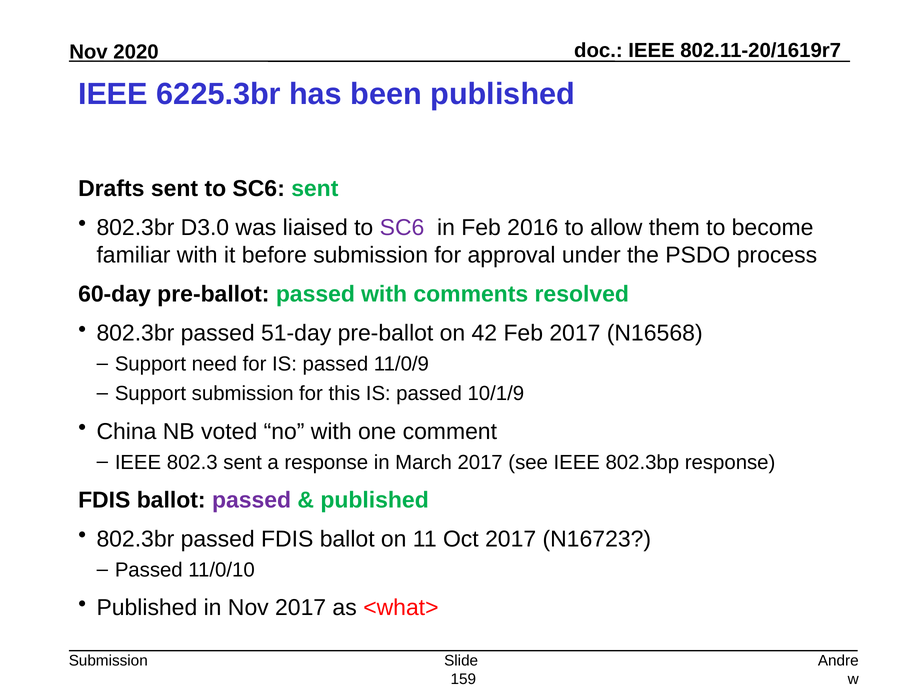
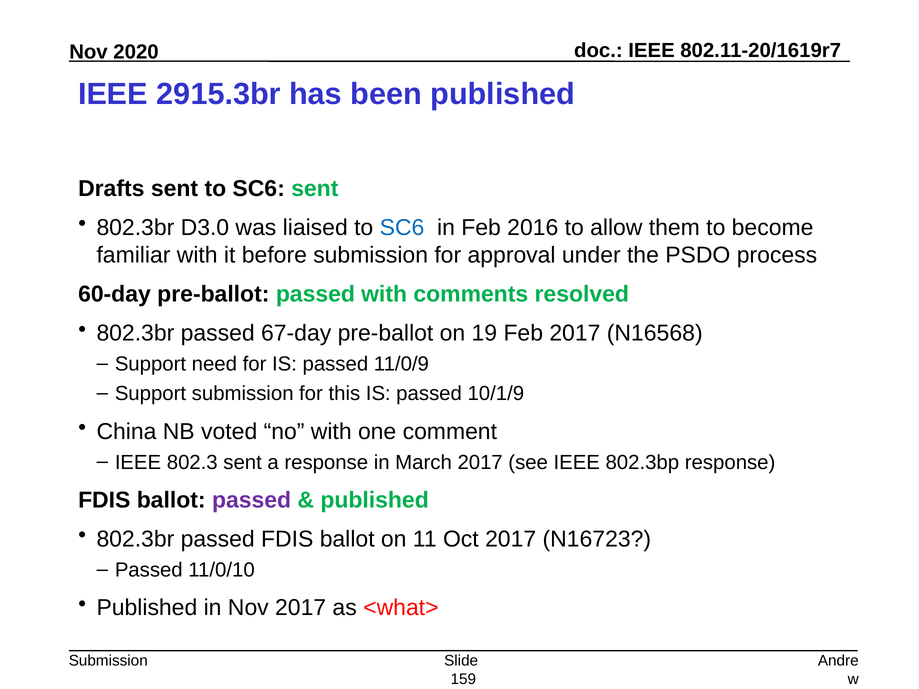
6225.3br: 6225.3br -> 2915.3br
SC6 at (402, 228) colour: purple -> blue
51-day: 51-day -> 67-day
42: 42 -> 19
